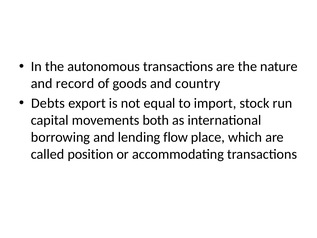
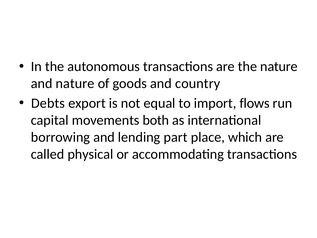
and record: record -> nature
stock: stock -> flows
flow: flow -> part
position: position -> physical
